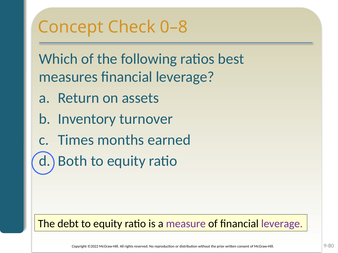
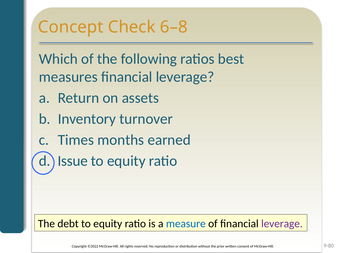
0–8: 0–8 -> 6–8
Both: Both -> Issue
measure colour: purple -> blue
